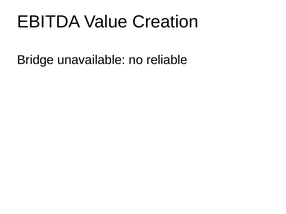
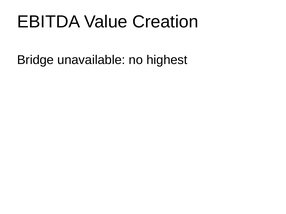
reliable: reliable -> highest
